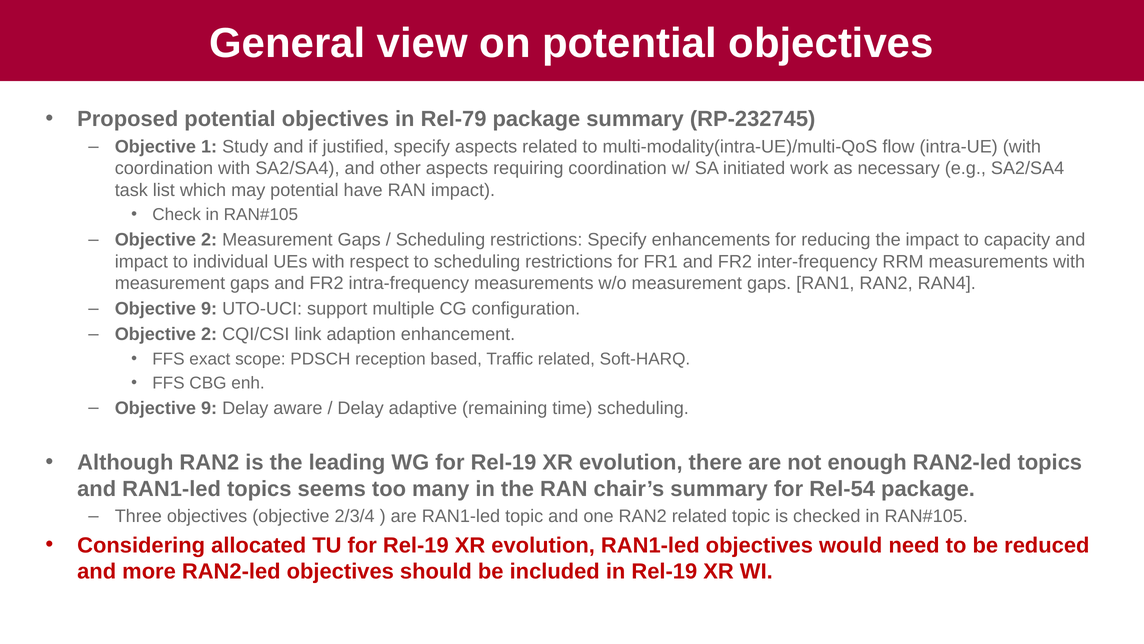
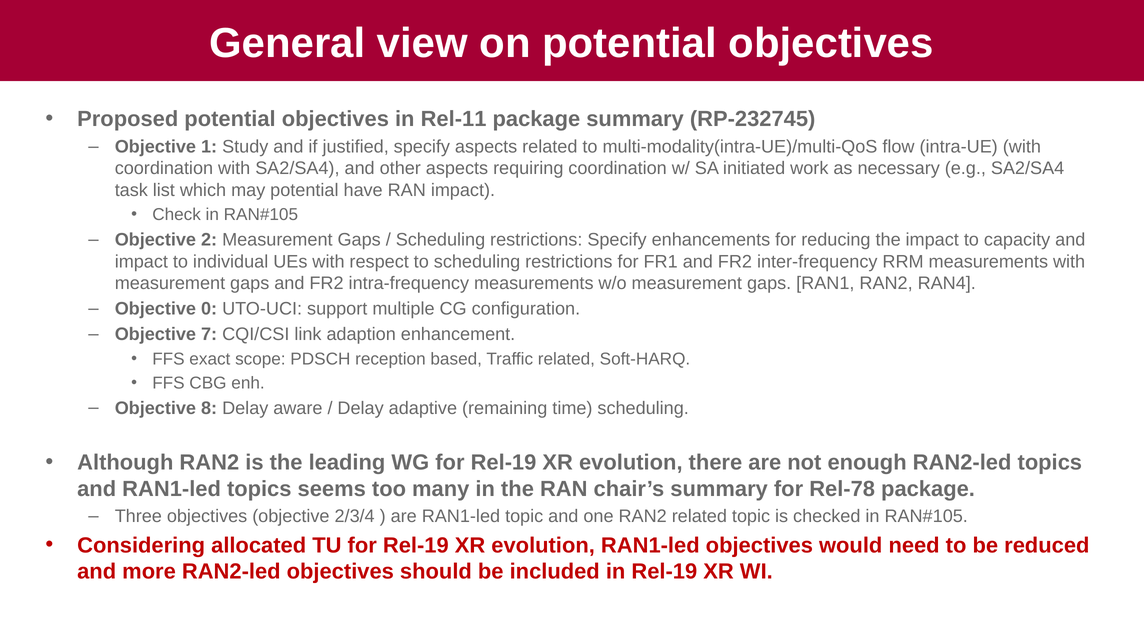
Rel-79: Rel-79 -> Rel-11
9 at (209, 309): 9 -> 0
2 at (209, 334): 2 -> 7
9 at (209, 408): 9 -> 8
Rel-54: Rel-54 -> Rel-78
